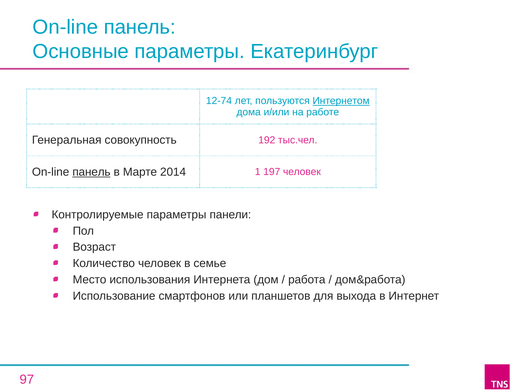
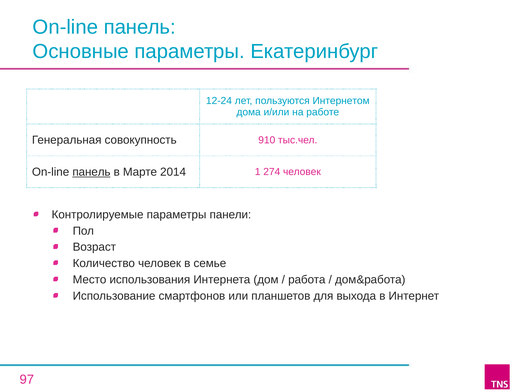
12-74: 12-74 -> 12-24
Интернетом underline: present -> none
192: 192 -> 910
197: 197 -> 274
